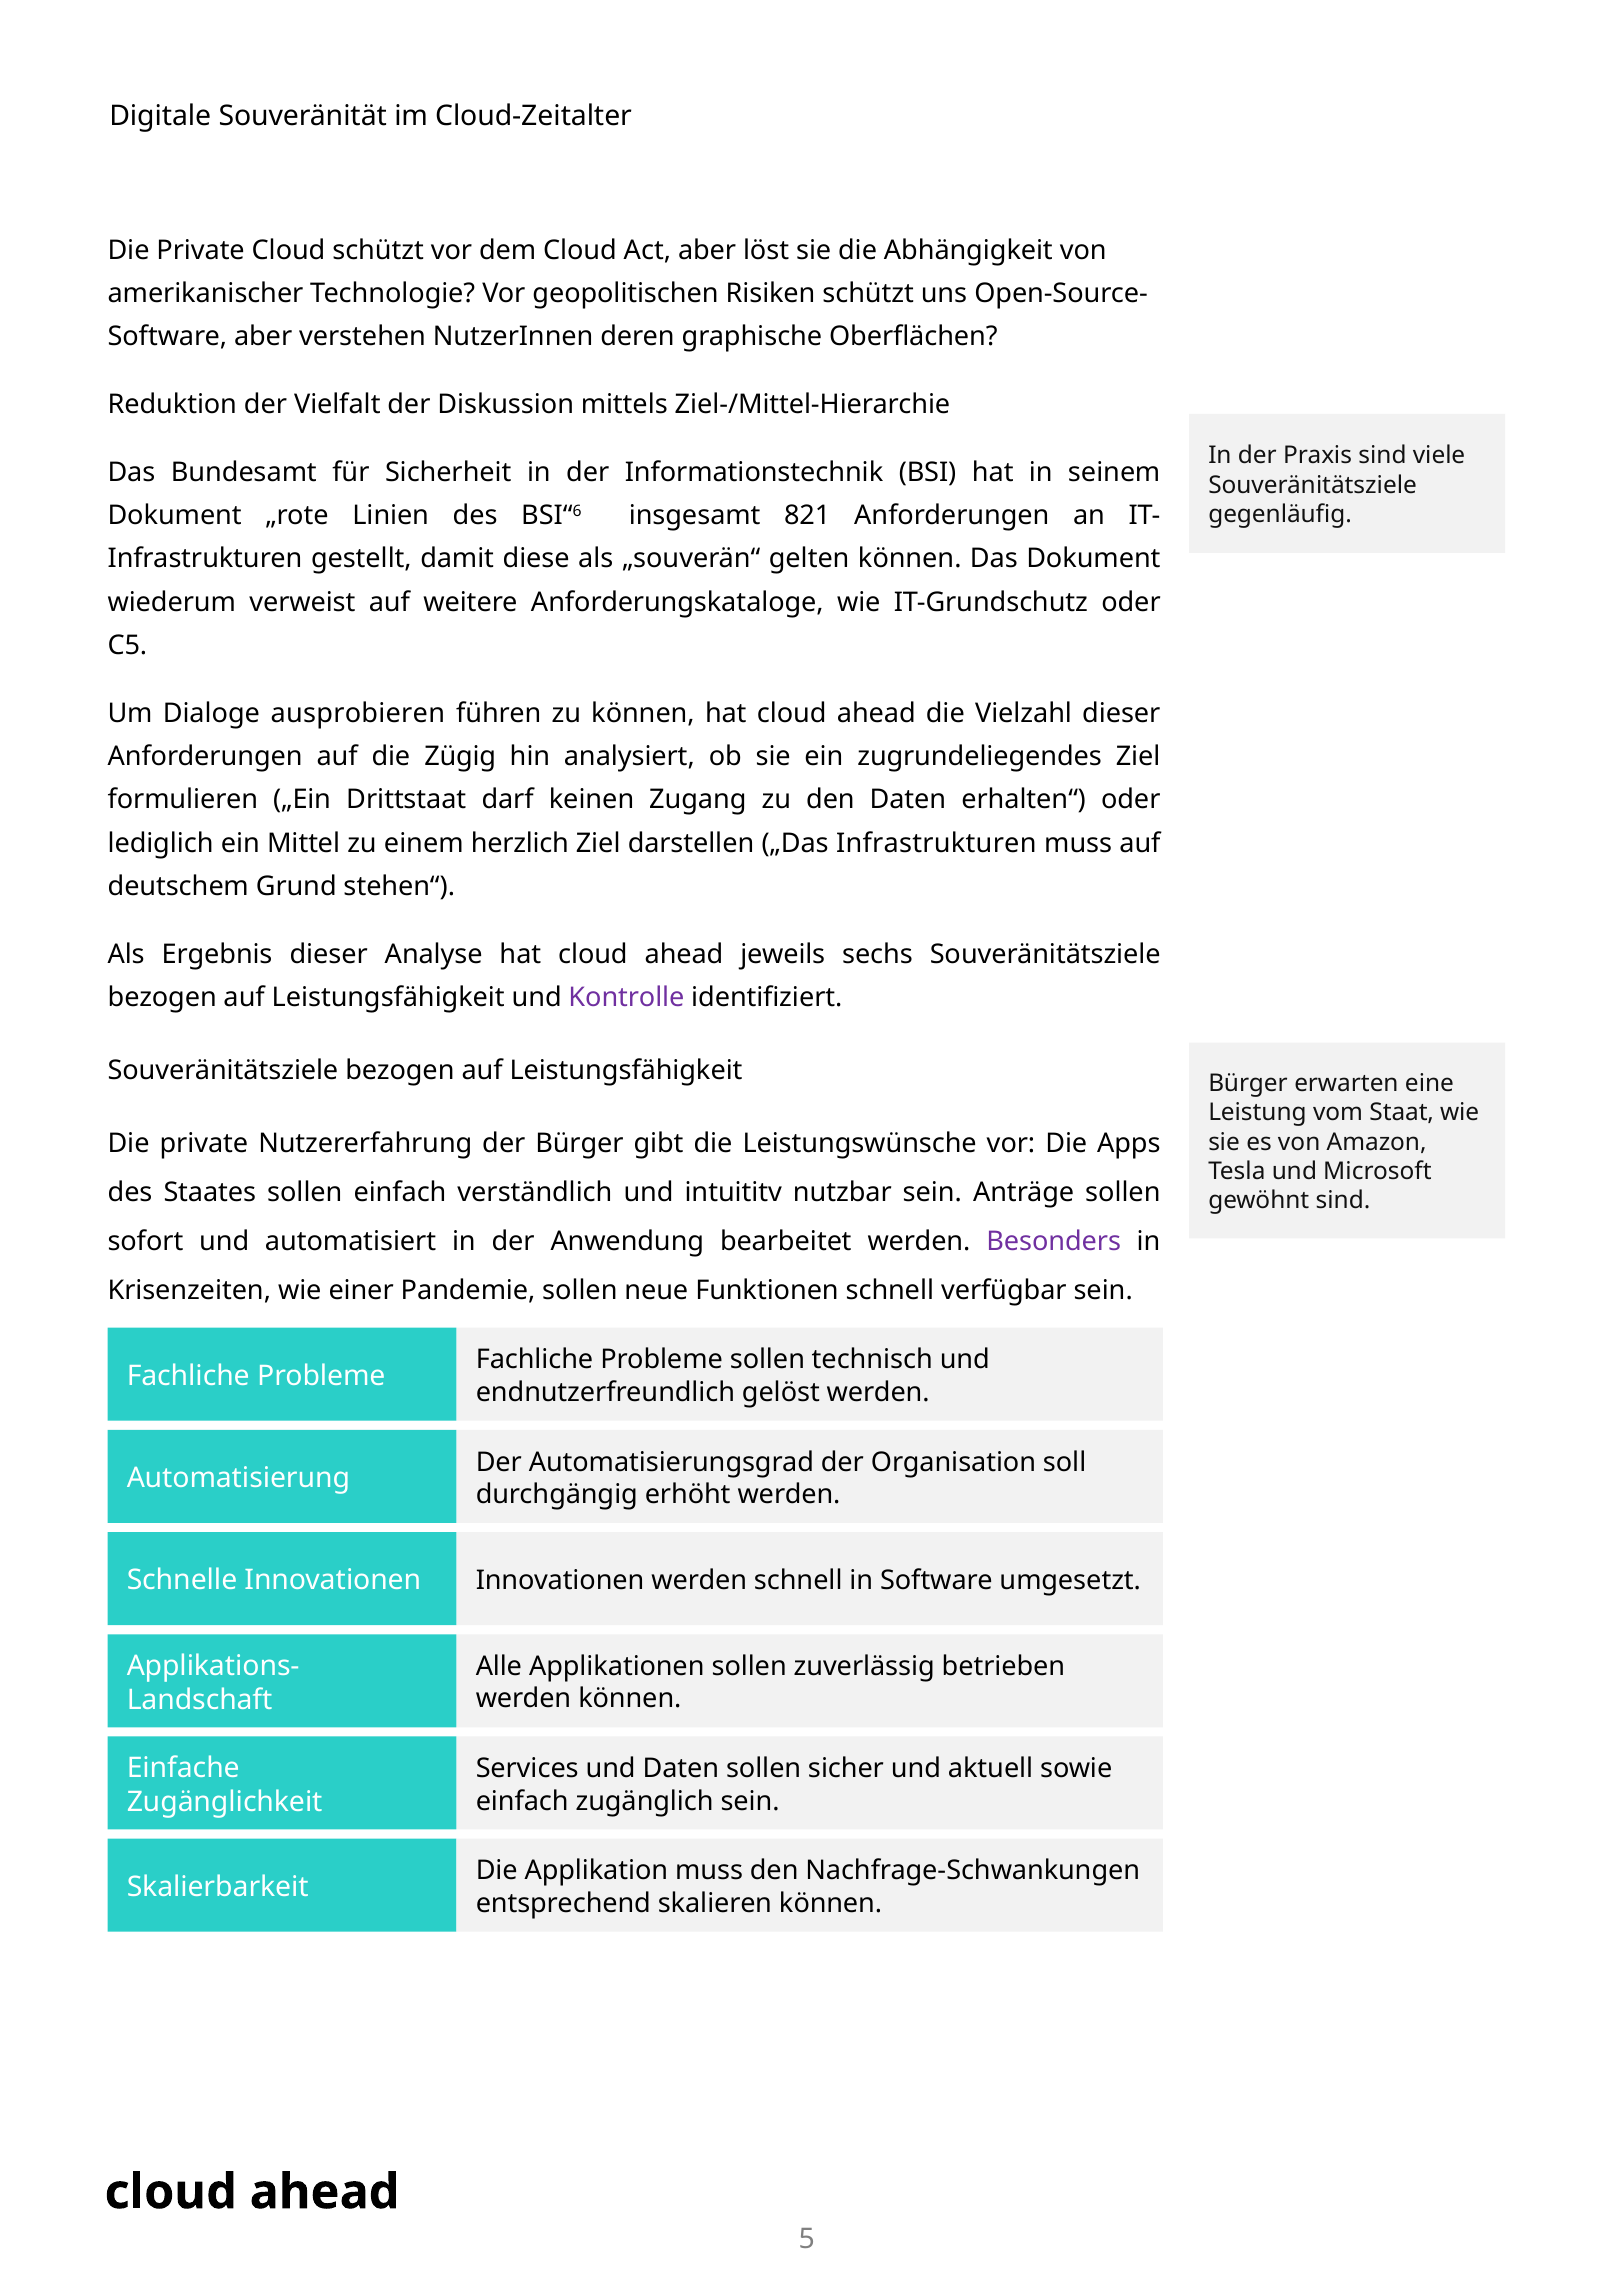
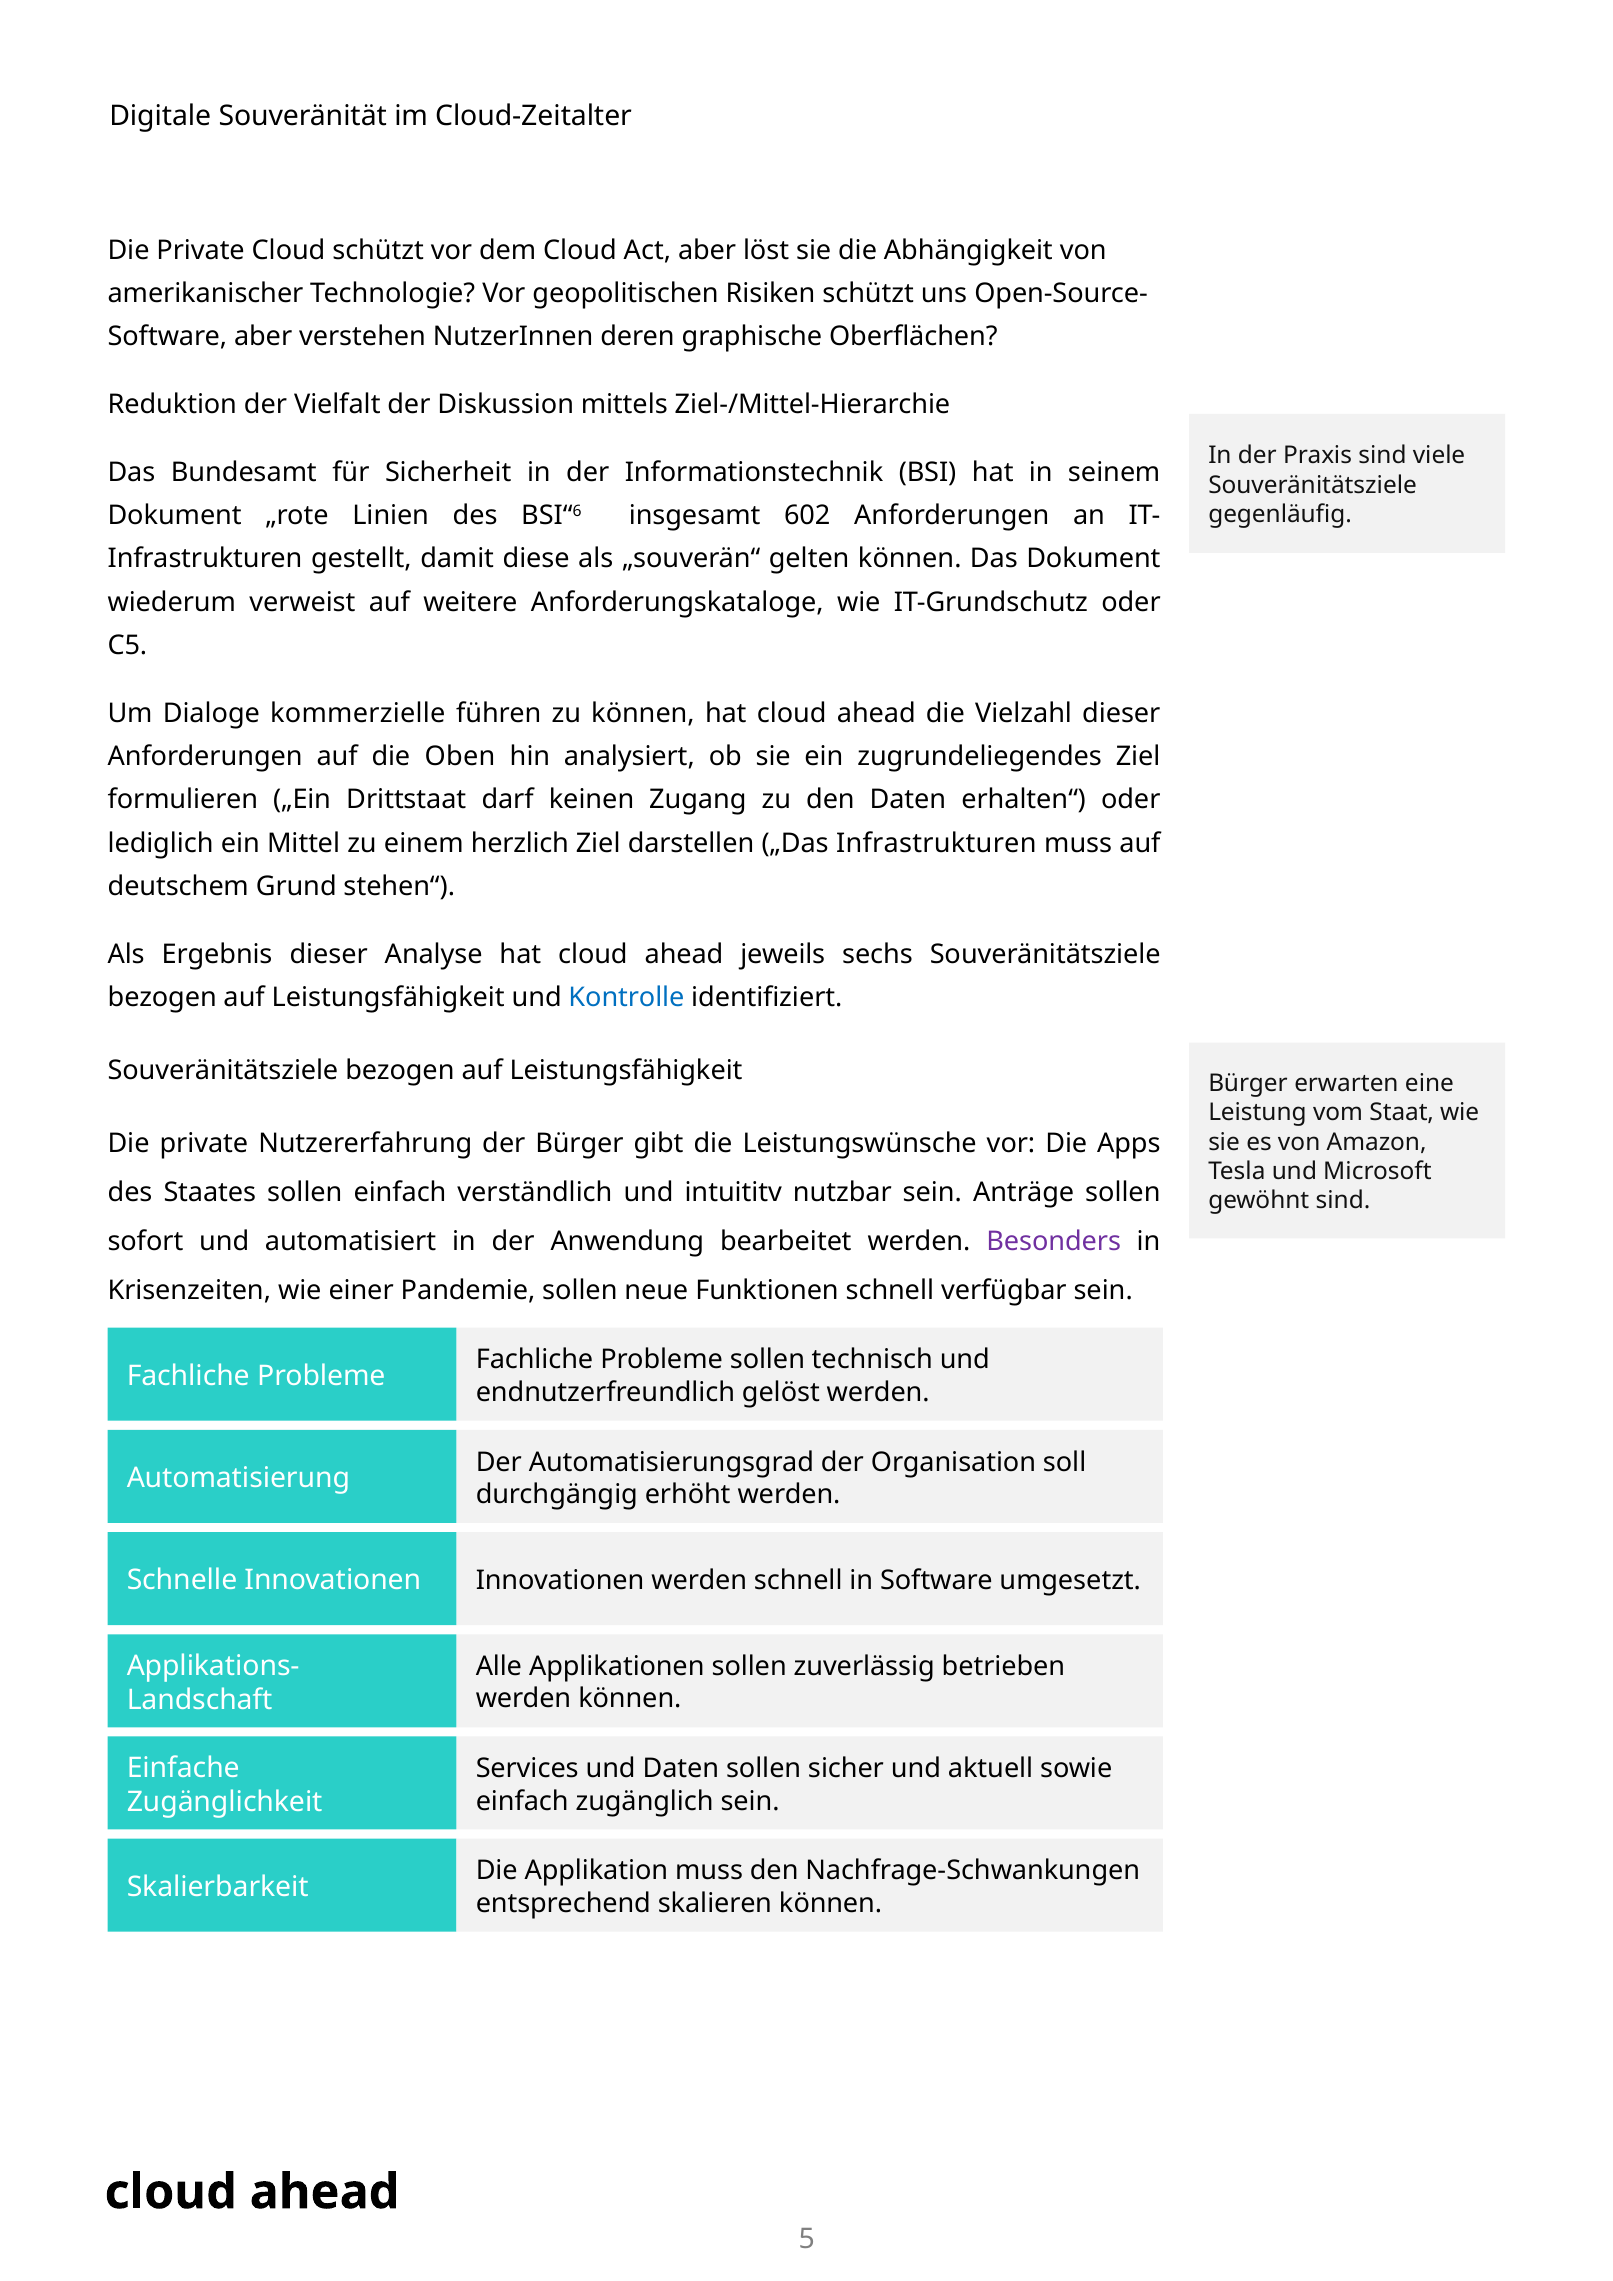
821: 821 -> 602
ausprobieren: ausprobieren -> kommerzielle
Zügig: Zügig -> Oben
Kontrolle colour: purple -> blue
